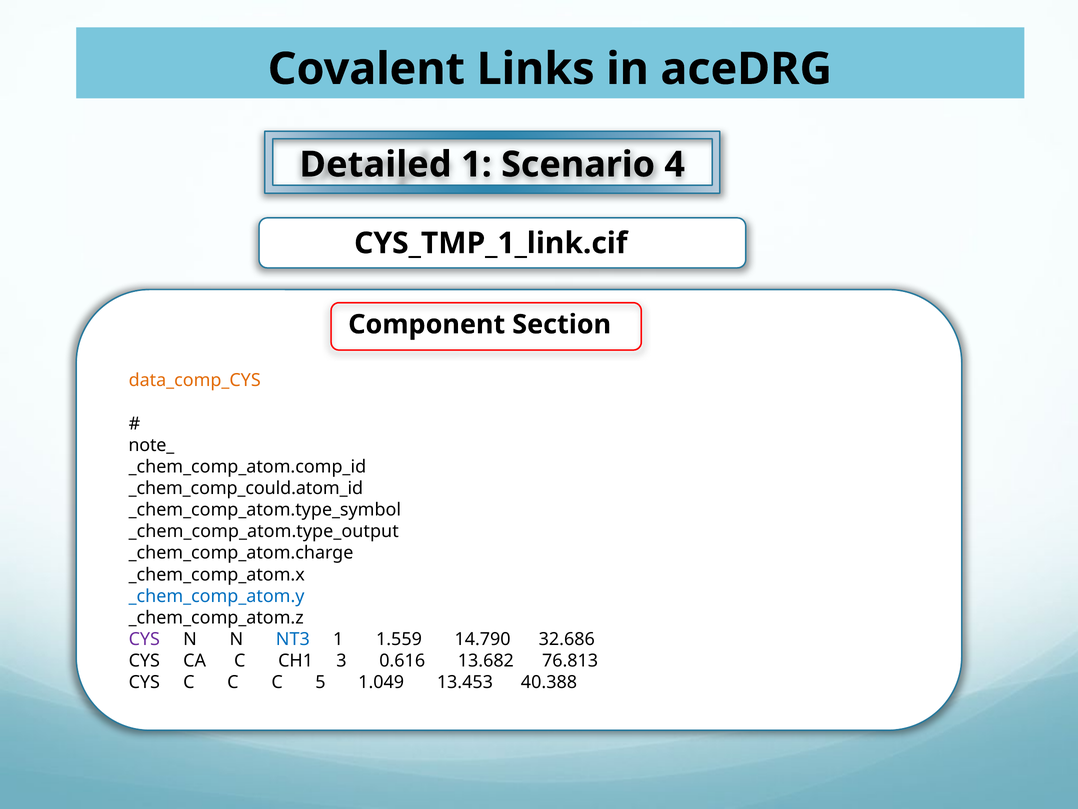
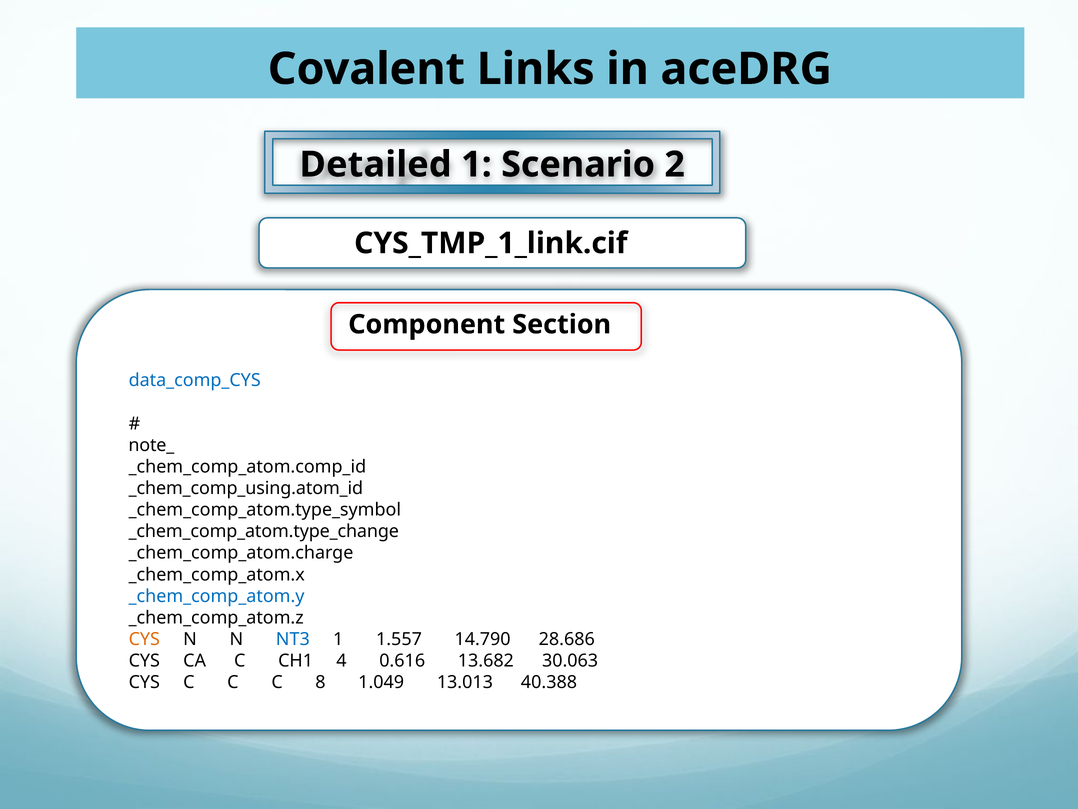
4: 4 -> 2
data_comp_CYS colour: orange -> blue
_chem_comp_could.atom_id: _chem_comp_could.atom_id -> _chem_comp_using.atom_id
_chem_comp_atom.type_output: _chem_comp_atom.type_output -> _chem_comp_atom.type_change
CYS at (144, 639) colour: purple -> orange
1.559: 1.559 -> 1.557
32.686: 32.686 -> 28.686
3: 3 -> 4
76.813: 76.813 -> 30.063
5: 5 -> 8
13.453: 13.453 -> 13.013
